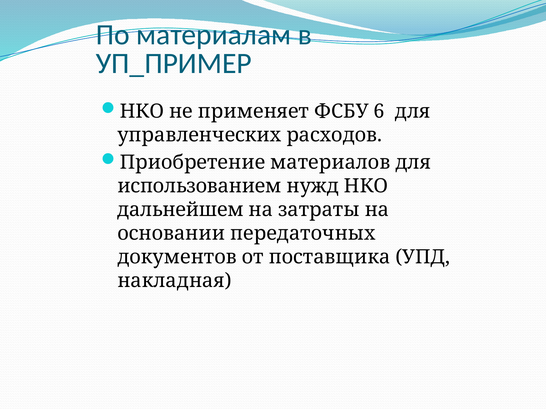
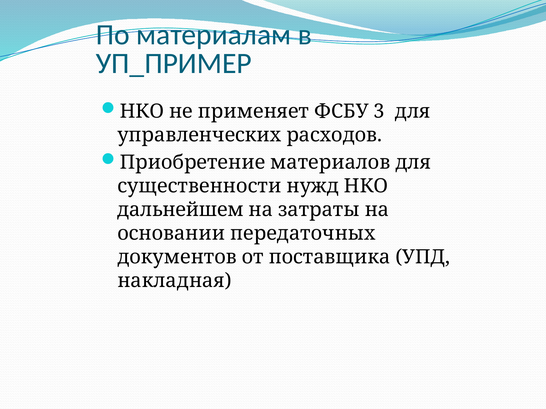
6: 6 -> 3
использованием: использованием -> существенности
